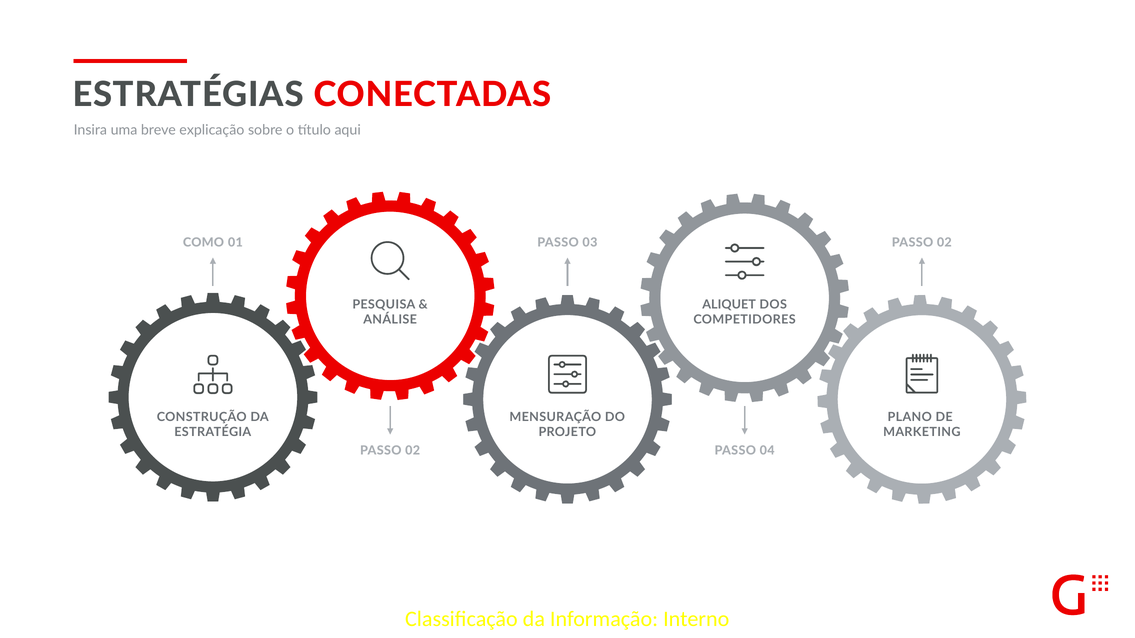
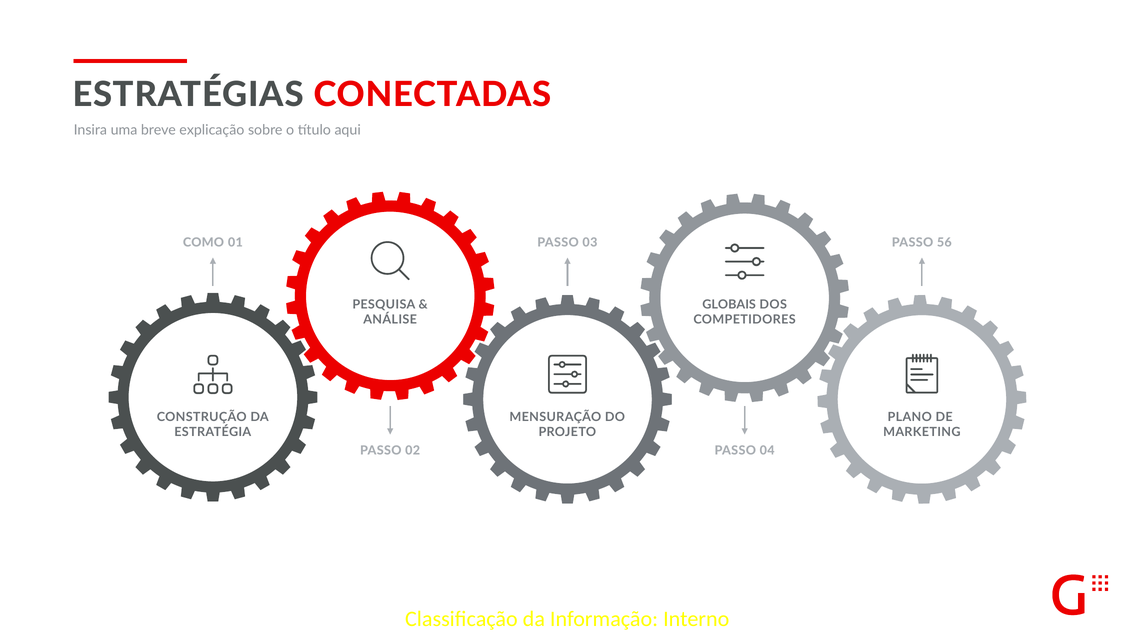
03 PASSO 02: 02 -> 56
ALIQUET: ALIQUET -> GLOBAIS
